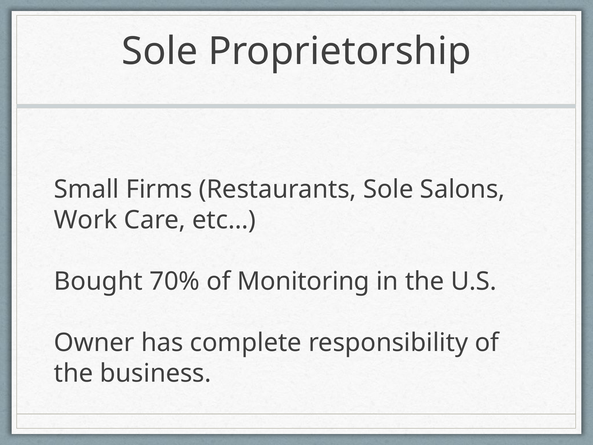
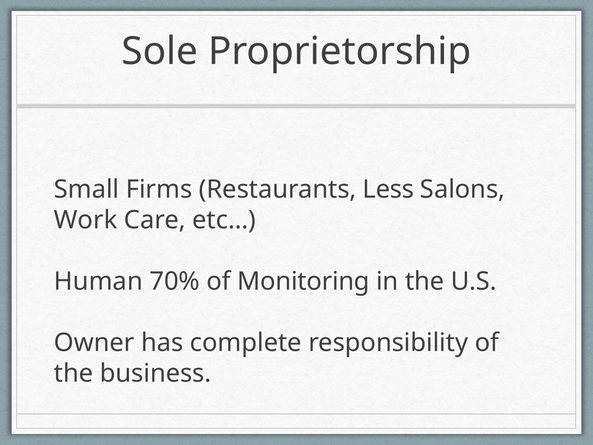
Restaurants Sole: Sole -> Less
Bought: Bought -> Human
